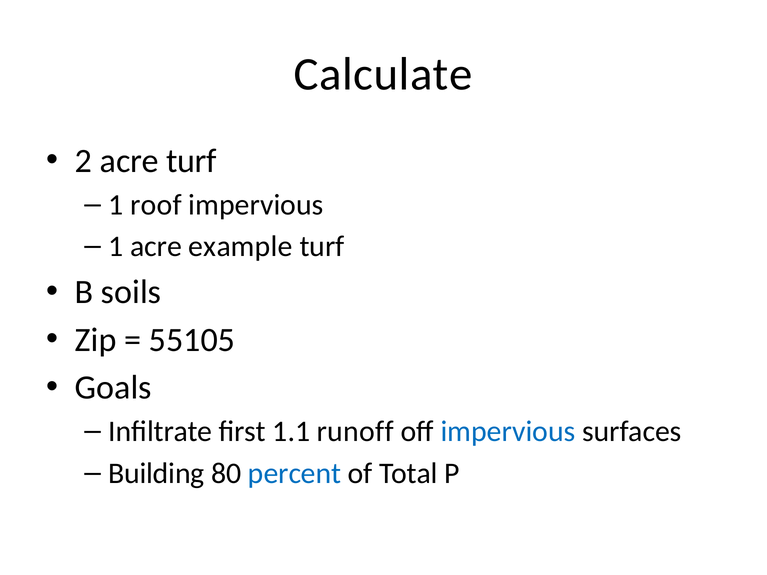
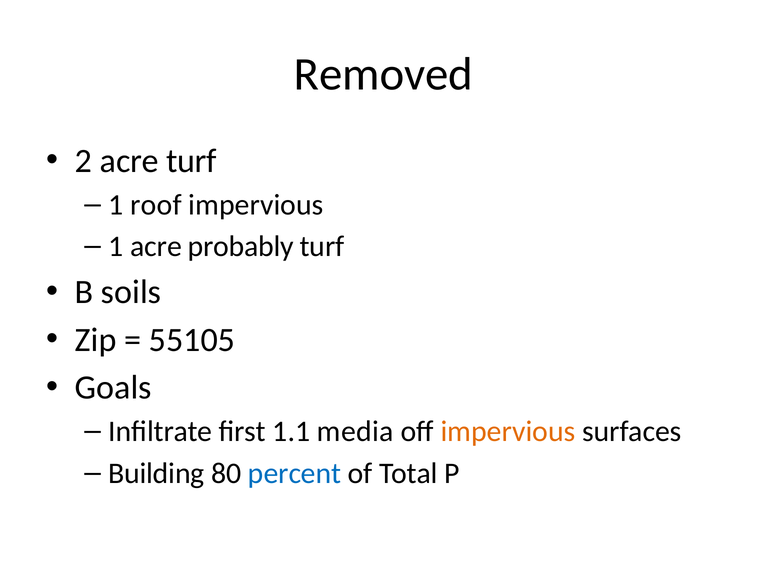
Calculate: Calculate -> Removed
example: example -> probably
runoff: runoff -> media
impervious at (508, 432) colour: blue -> orange
